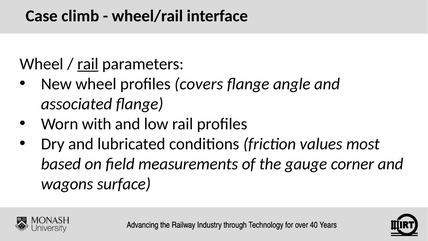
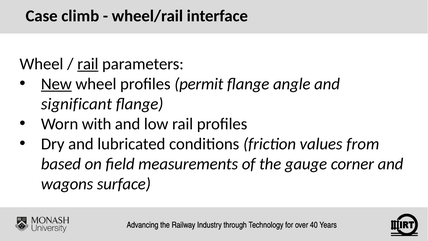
New underline: none -> present
covers: covers -> permit
associated: associated -> significant
most: most -> from
